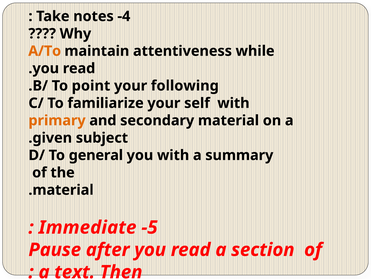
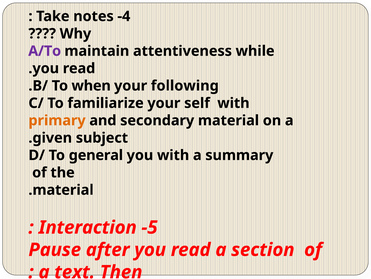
A/To colour: orange -> purple
point: point -> when
Immediate: Immediate -> Interaction
